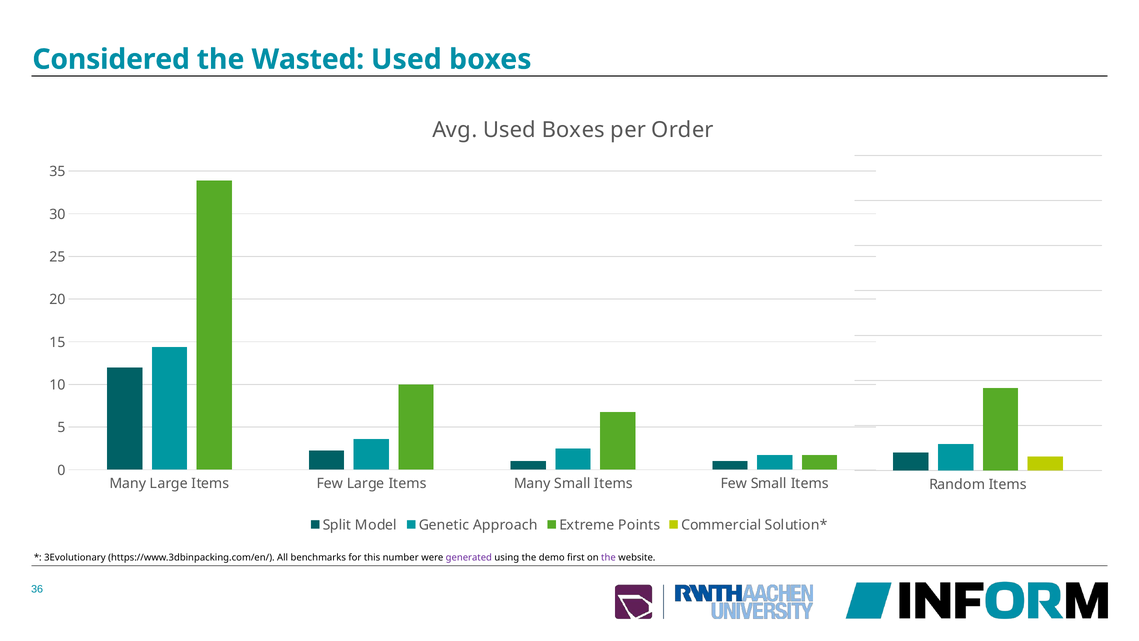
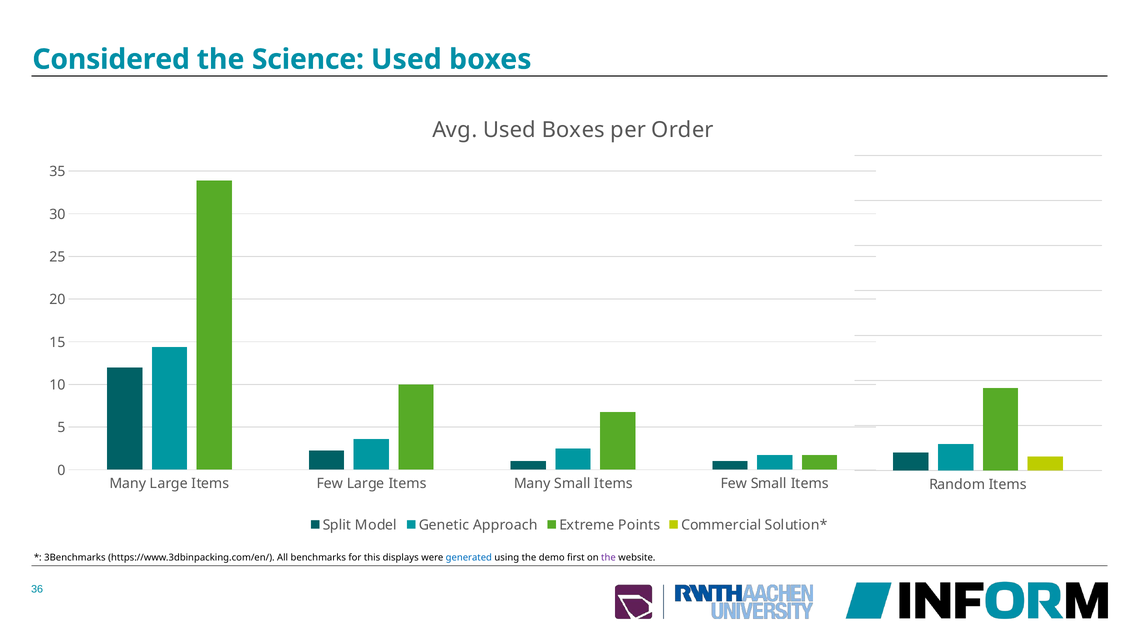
Wasted: Wasted -> Science
3Evolutionary: 3Evolutionary -> 3Benchmarks
number: number -> displays
generated colour: purple -> blue
